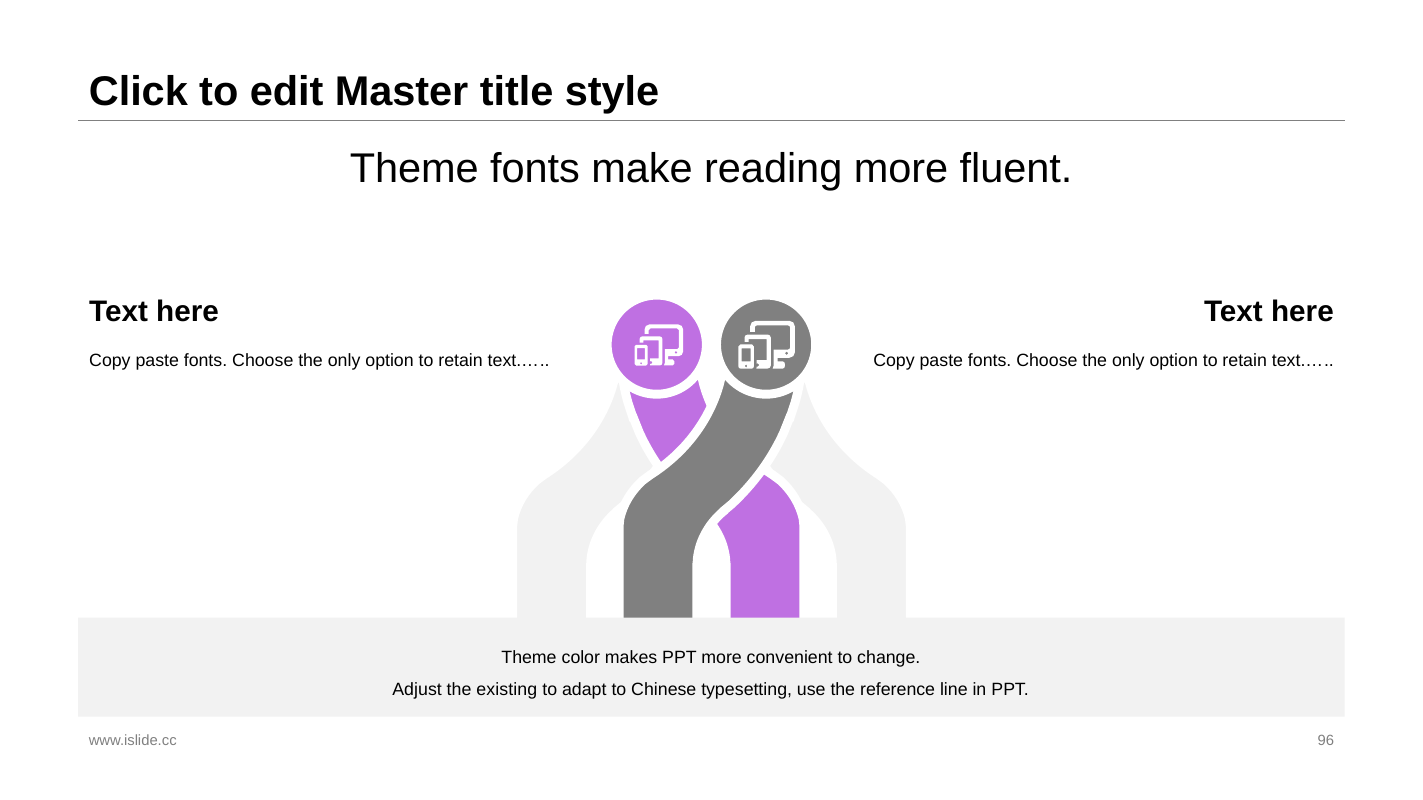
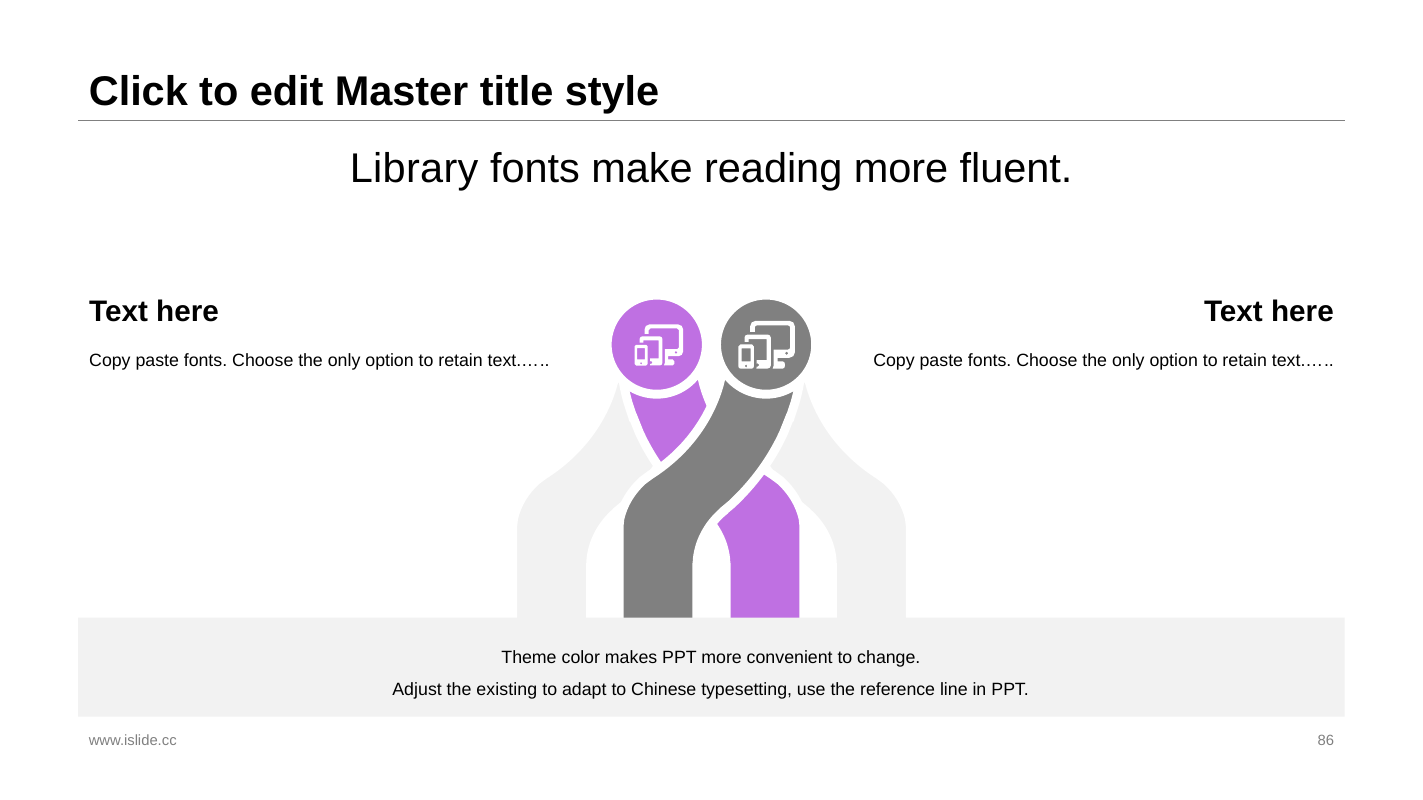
Theme at (414, 169): Theme -> Library
96: 96 -> 86
